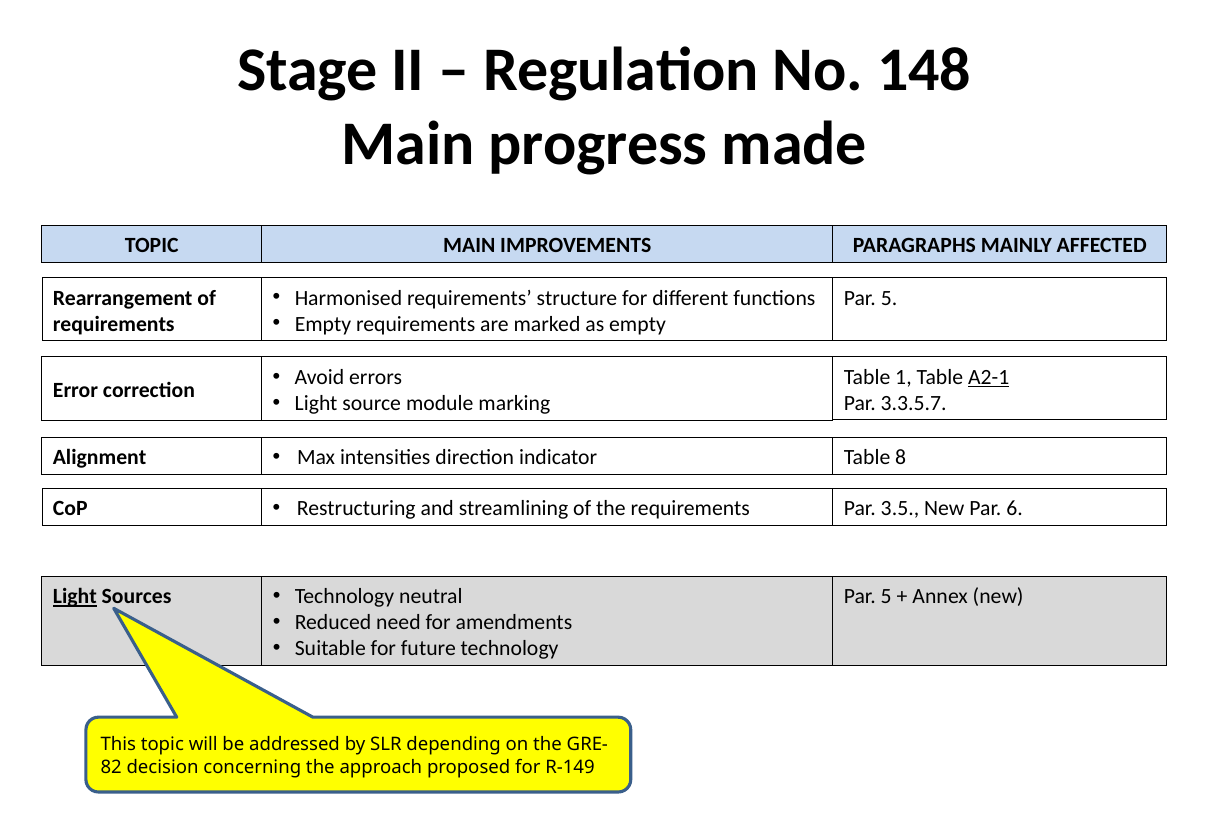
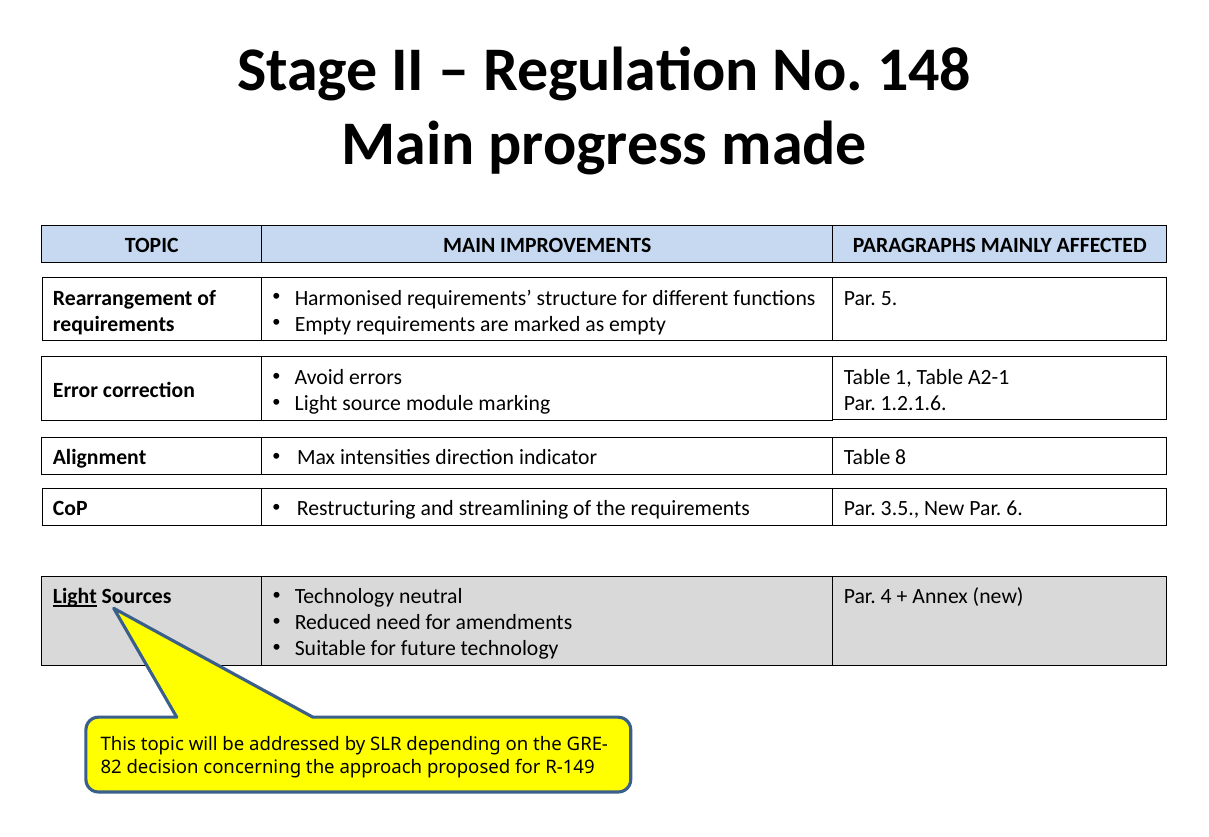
A2-1 underline: present -> none
3.3.5.7: 3.3.5.7 -> 1.2.1.6
5 at (886, 597): 5 -> 4
